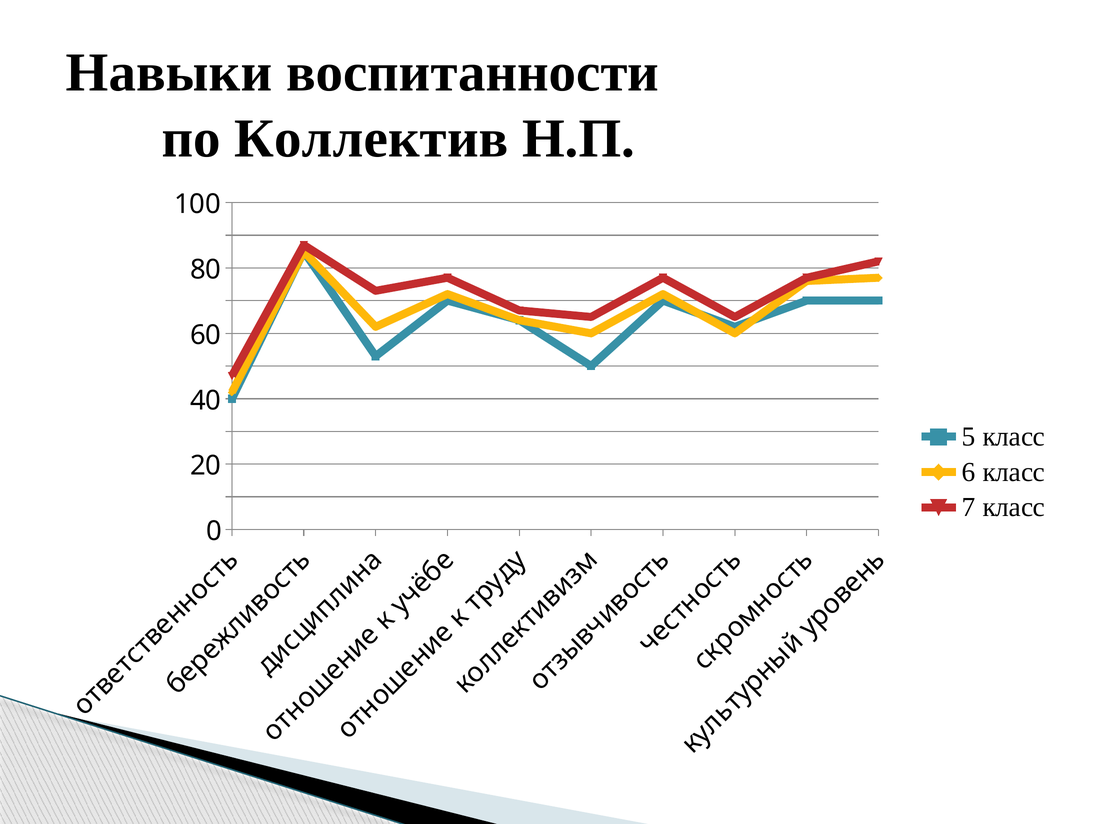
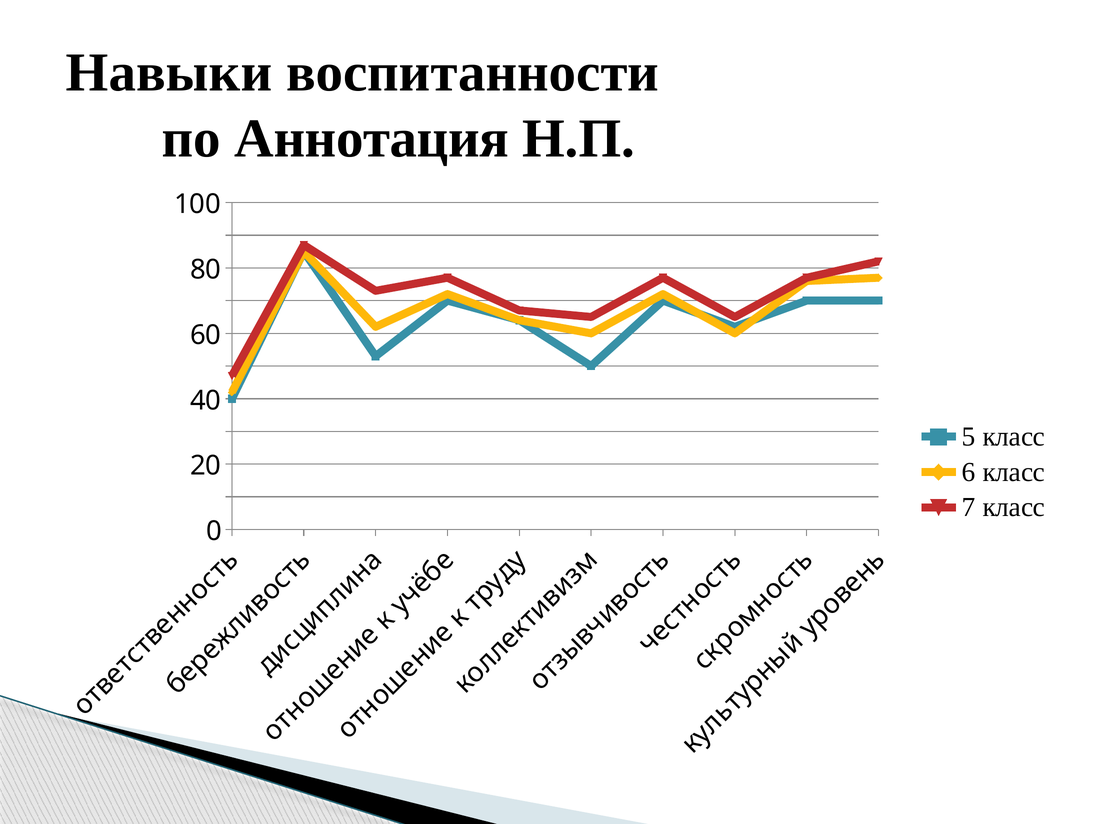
Коллектив: Коллектив -> Аннотация
